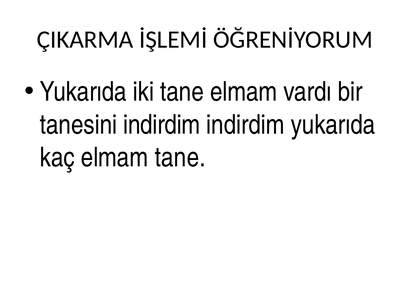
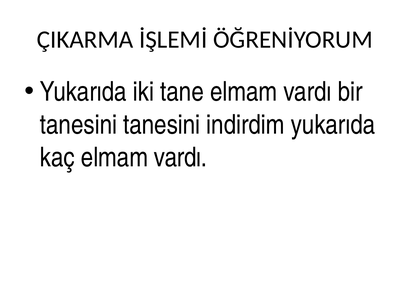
tanesini indirdim: indirdim -> tanesini
kaç elmam tane: tane -> vardı
